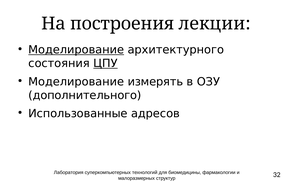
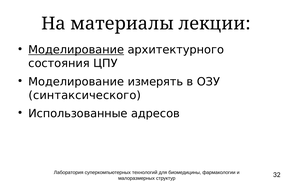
построения: построения -> материалы
ЦПУ underline: present -> none
дополнительного: дополнительного -> синтаксического
